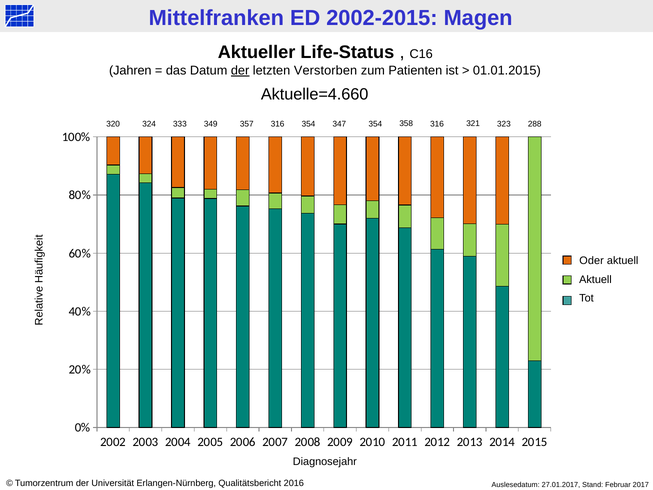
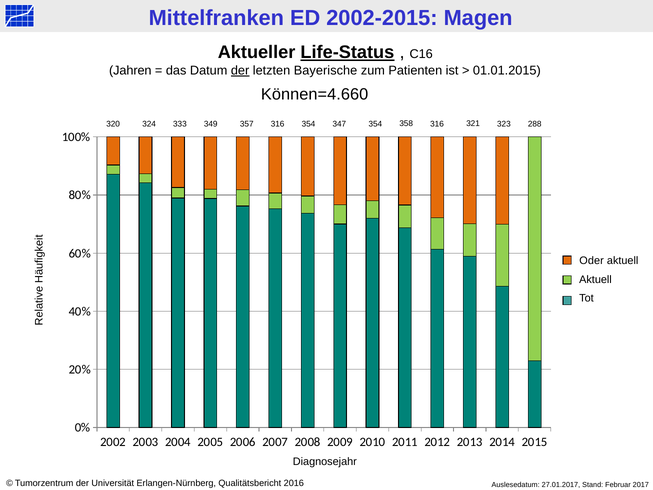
Life-Status underline: none -> present
Verstorben: Verstorben -> Bayerische
Aktuelle=4.660: Aktuelle=4.660 -> Können=4.660
